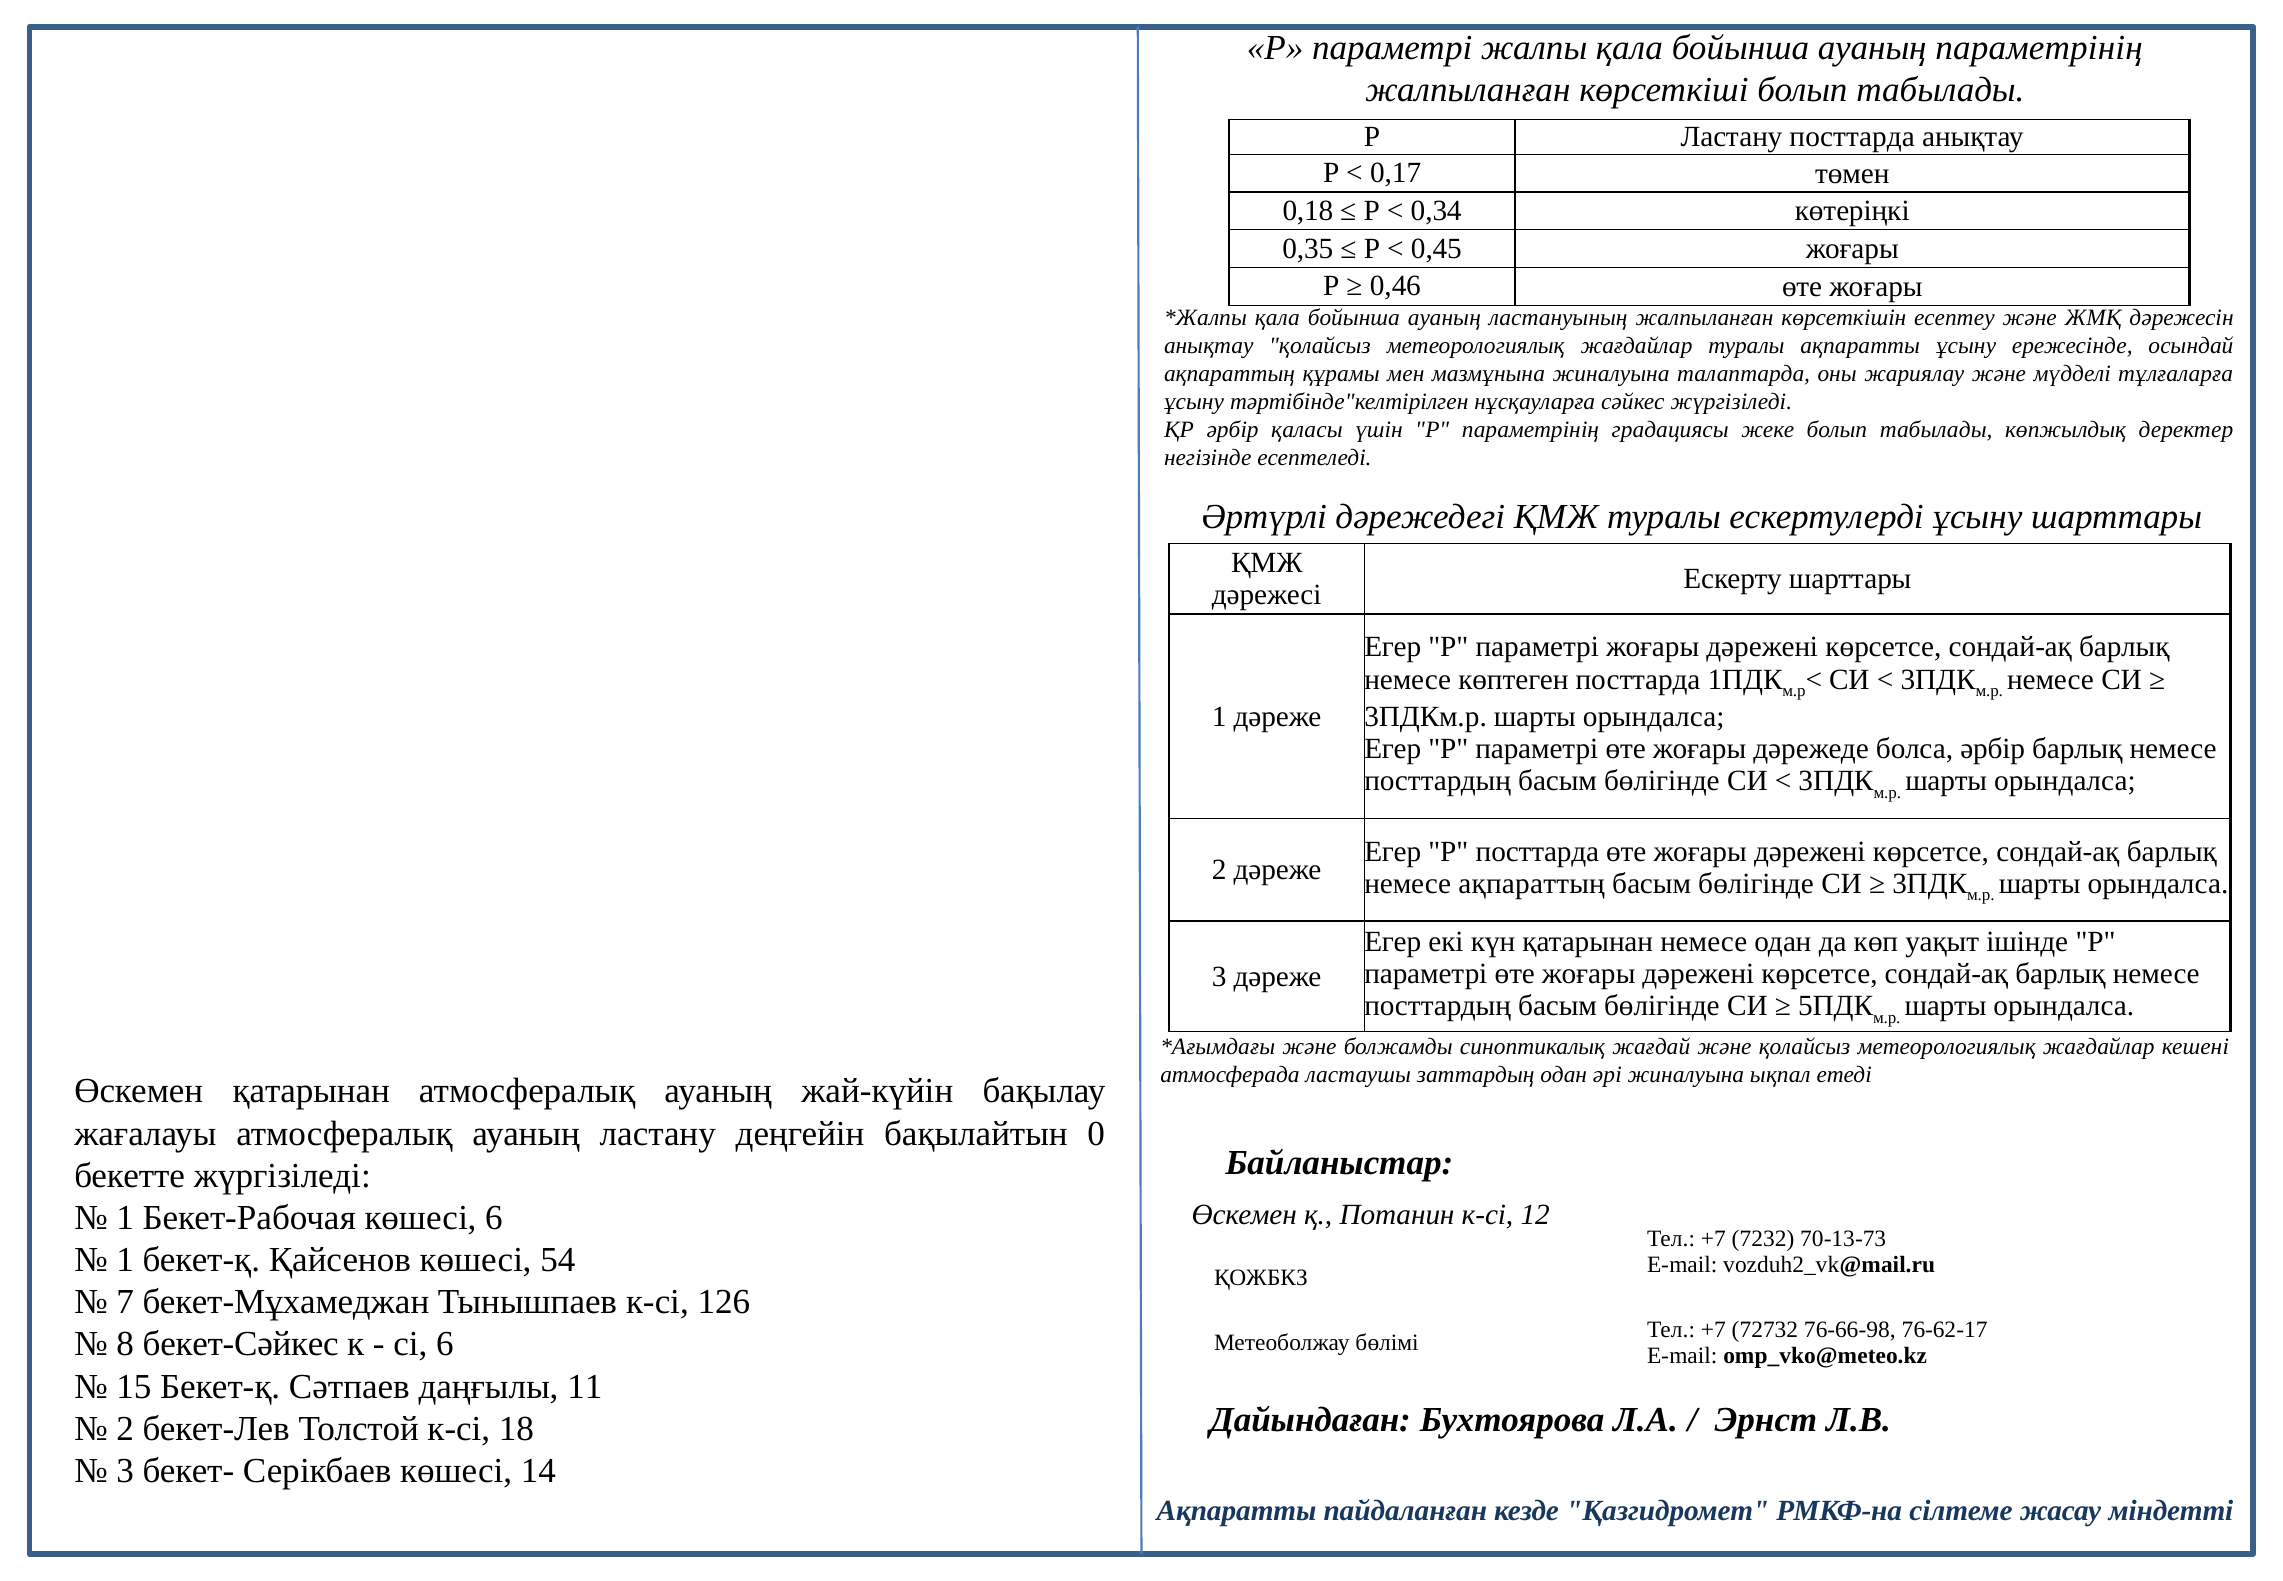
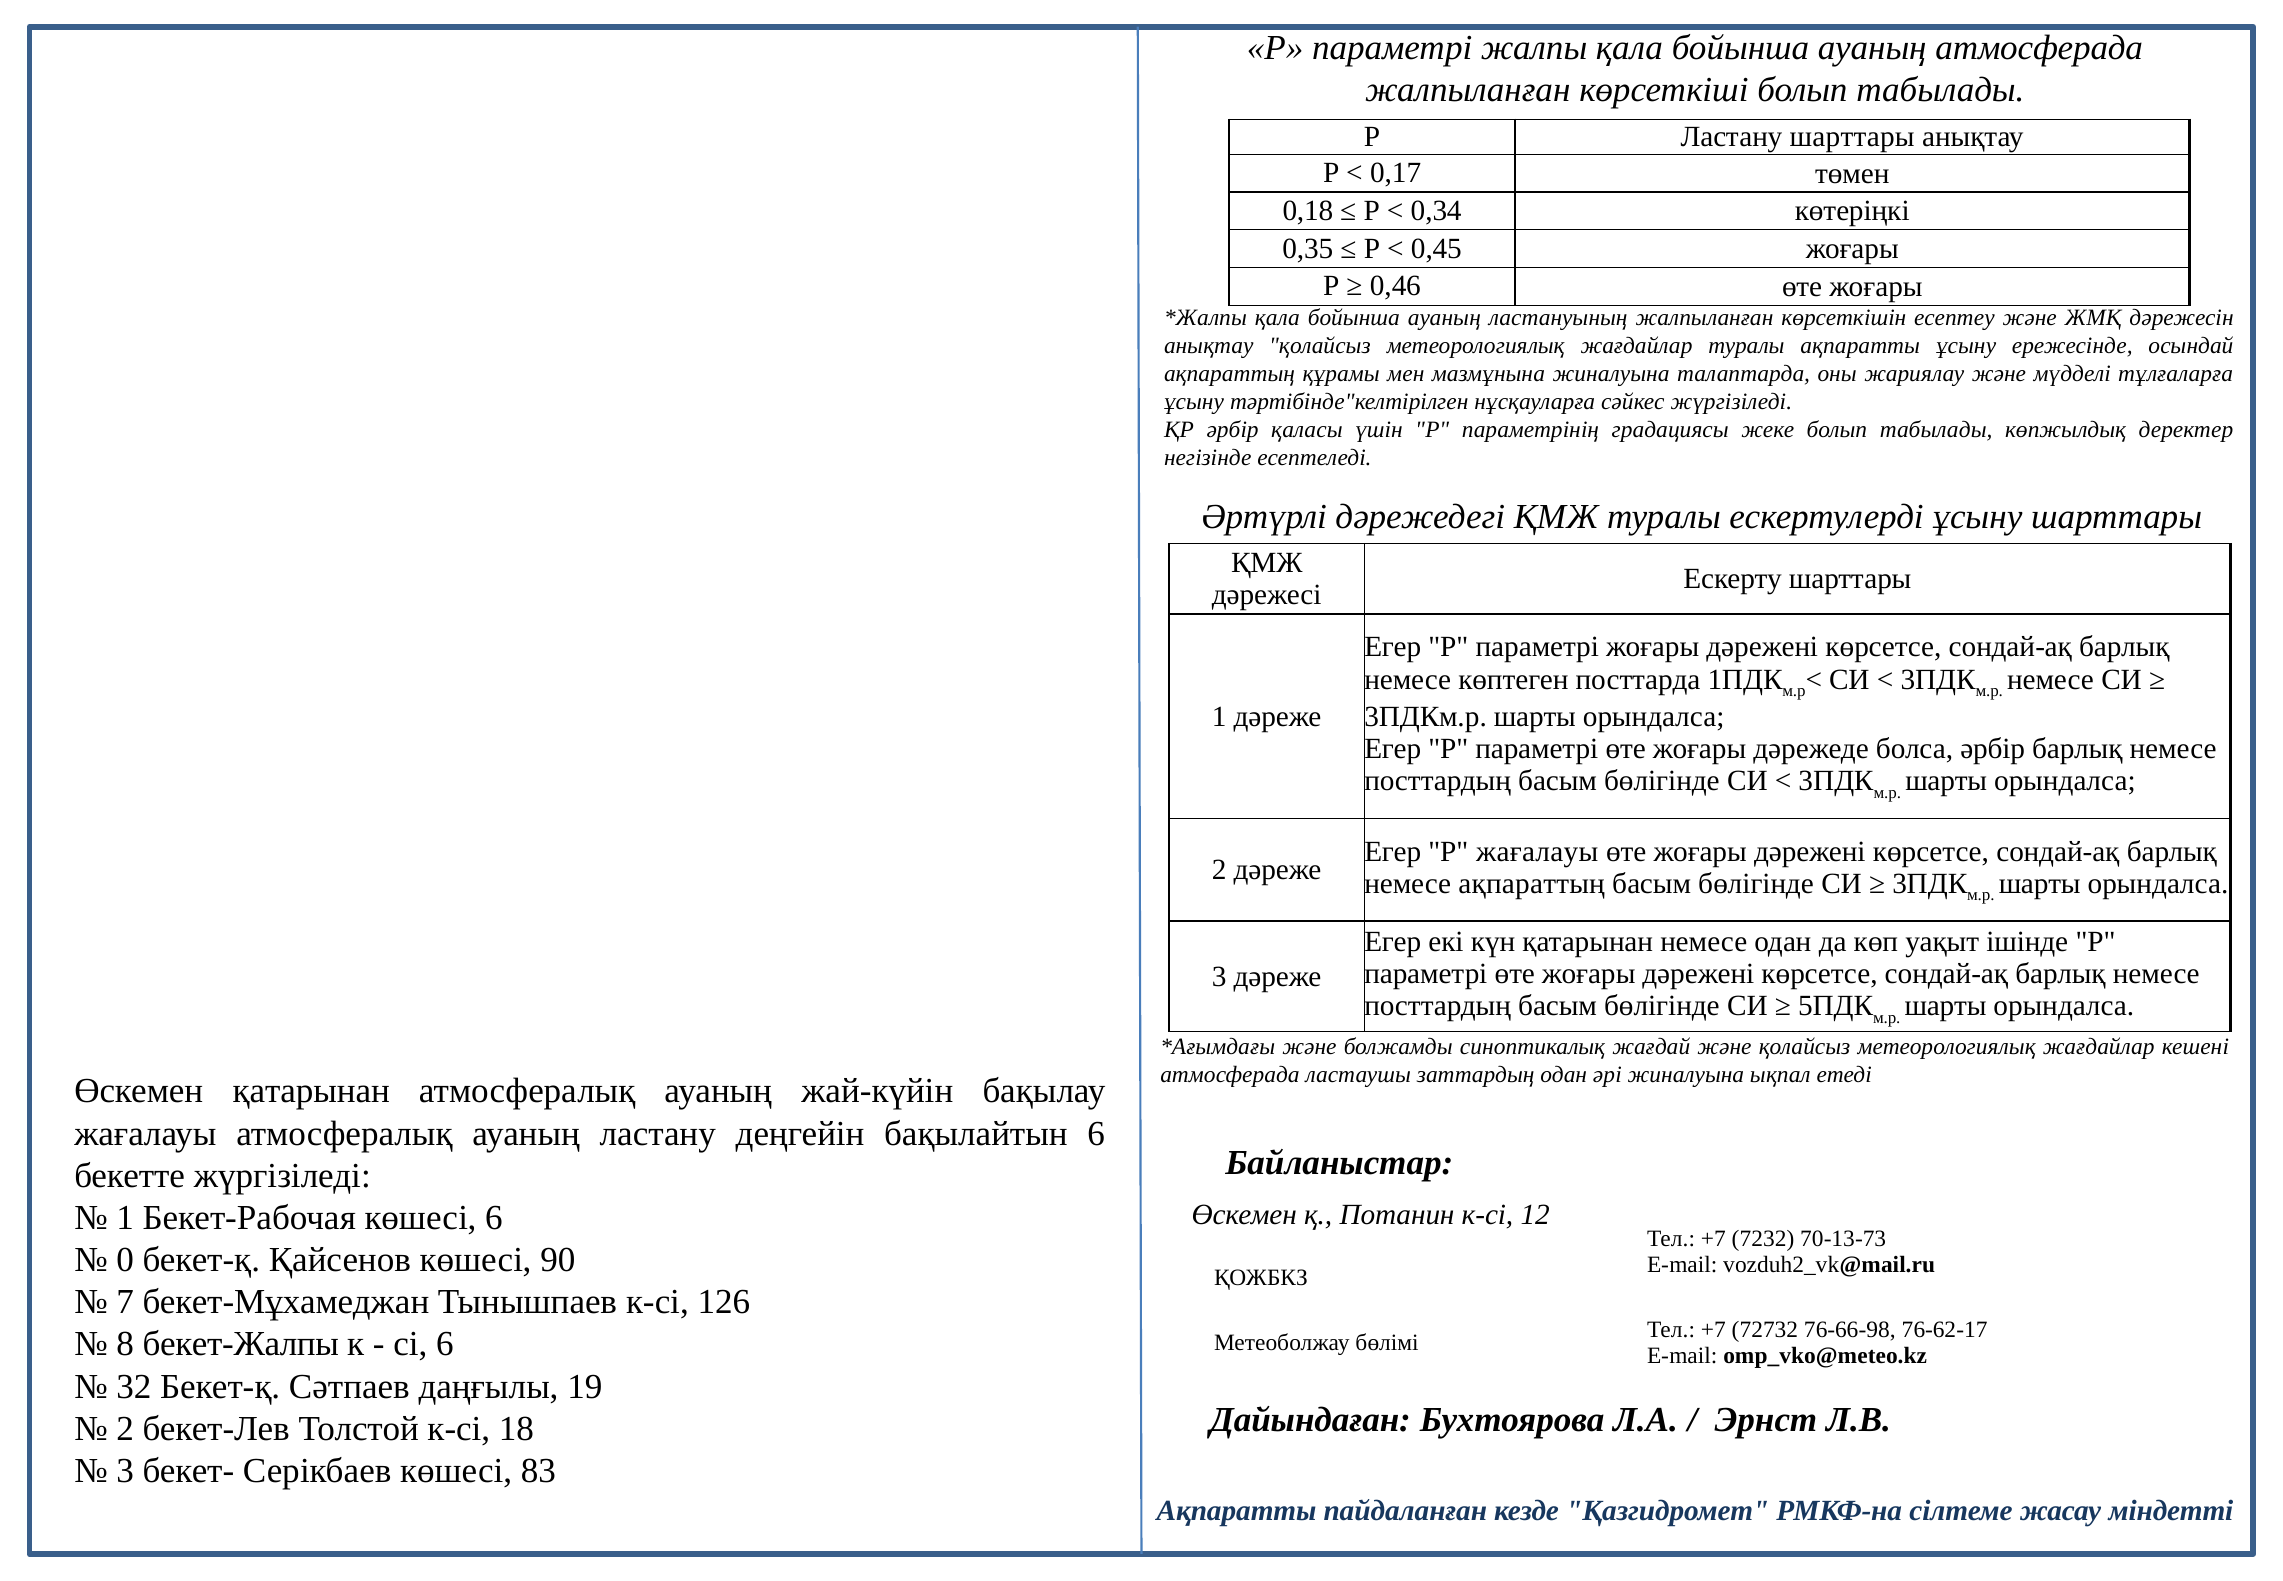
ауаның параметрінің: параметрінің -> атмосферада
Ластану посттарда: посттарда -> шарттары
Р посттарда: посттарда -> жағалауы
бақылайтын 0: 0 -> 6
1 at (125, 1260): 1 -> 0
54: 54 -> 90
бекет-Сәйкес: бекет-Сәйкес -> бекет-Жалпы
15: 15 -> 32
11: 11 -> 19
14: 14 -> 83
